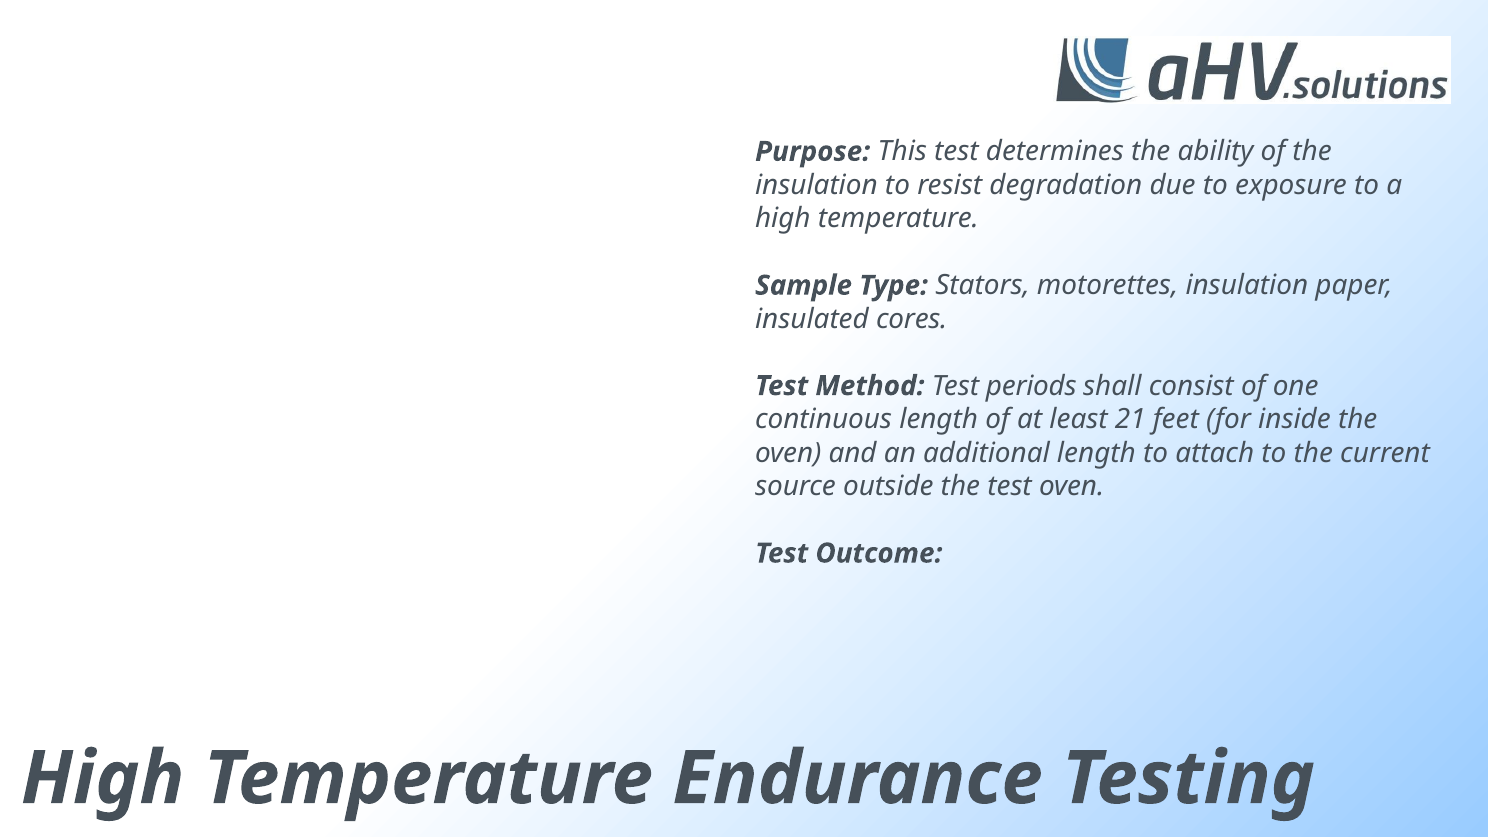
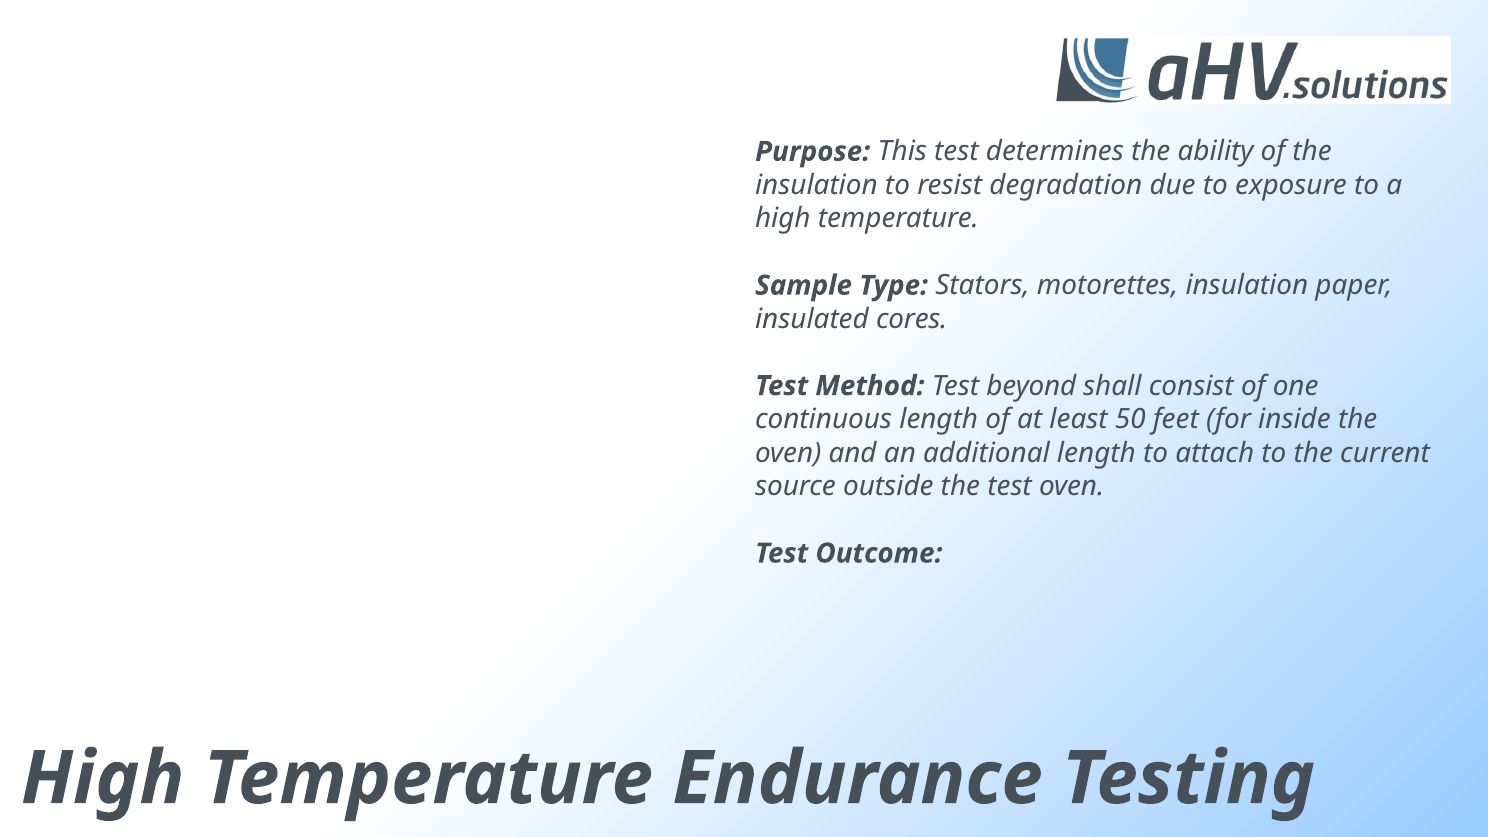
periods: periods -> beyond
21: 21 -> 50
